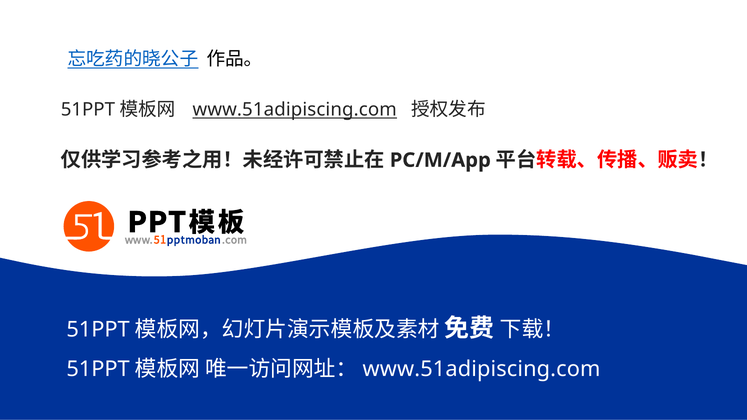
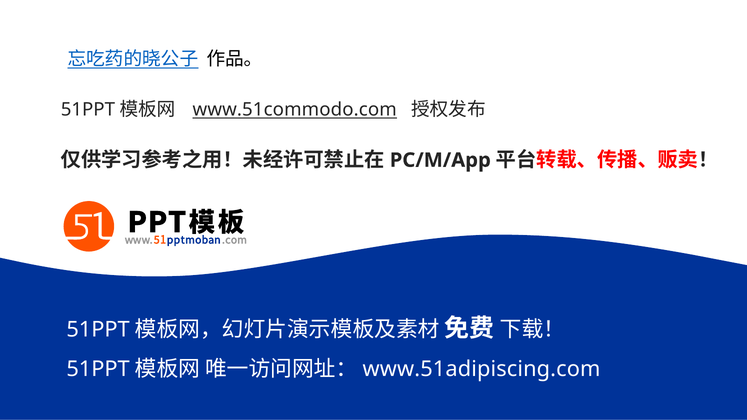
www.51adipiscing.com at (295, 109): www.51adipiscing.com -> www.51commodo.com
